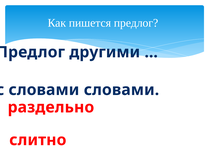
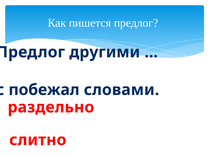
словами at (44, 90): словами -> побежал
